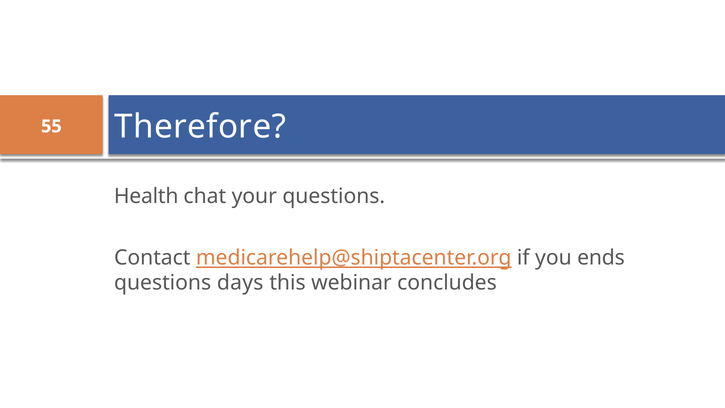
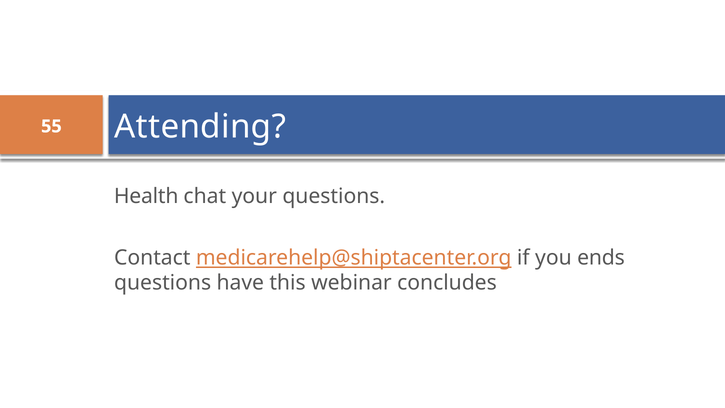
Therefore: Therefore -> Attending
days: days -> have
